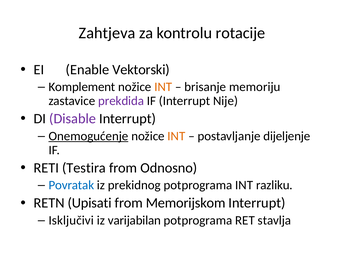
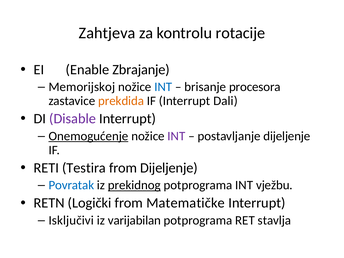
Vektorski: Vektorski -> Zbrajanje
Komplement: Komplement -> Memorijskoj
INT at (163, 87) colour: orange -> blue
memoriju: memoriju -> procesora
prekdida colour: purple -> orange
Nije: Nije -> Dali
INT at (176, 136) colour: orange -> purple
from Odnosno: Odnosno -> Dijeljenje
prekidnog underline: none -> present
razliku: razliku -> vježbu
Upisati: Upisati -> Logički
Memorijskom: Memorijskom -> Matematičke
